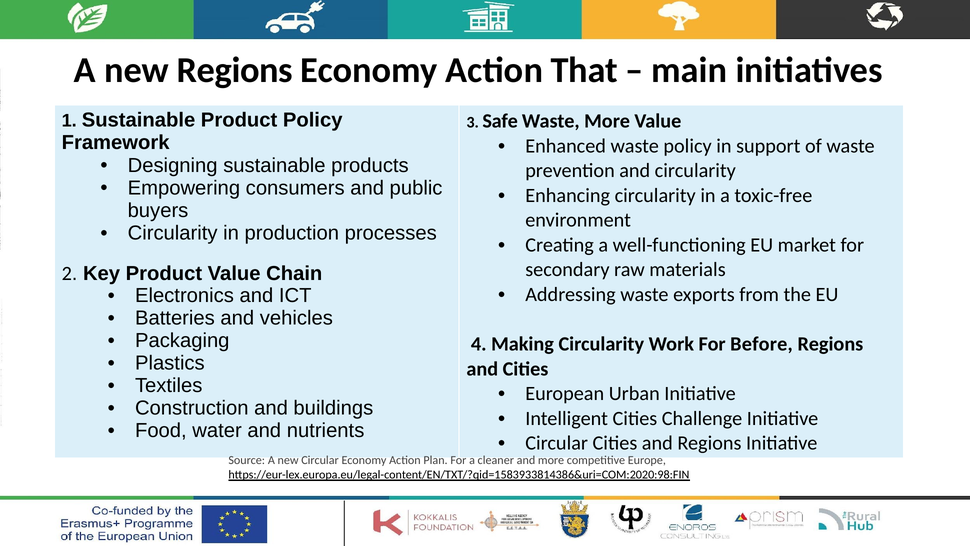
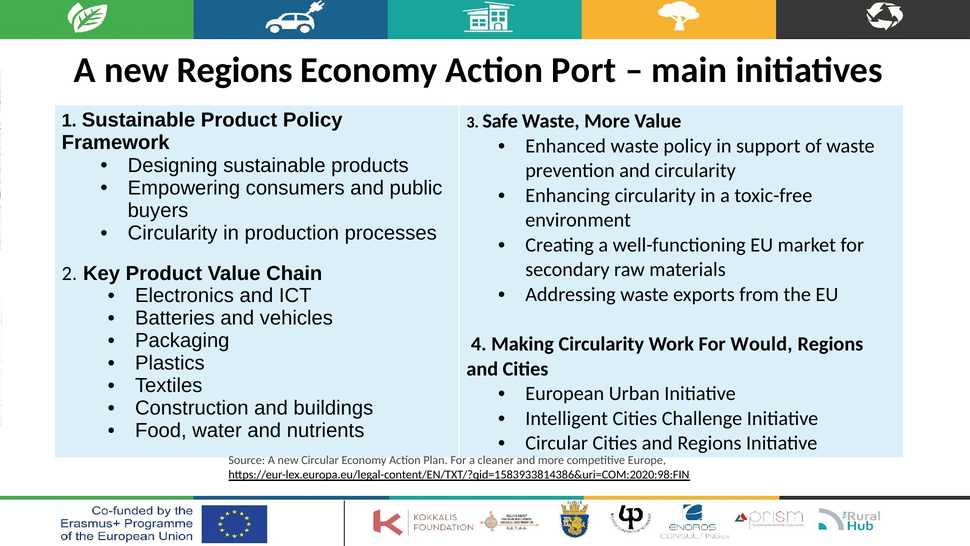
That: That -> Port
Before: Before -> Would
